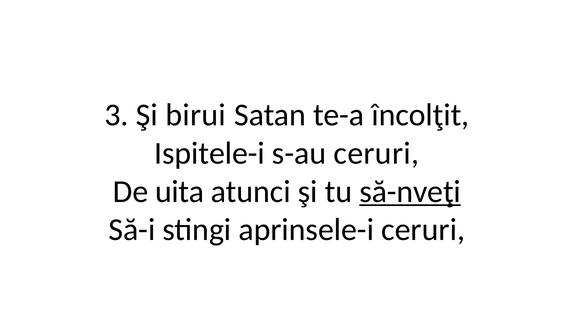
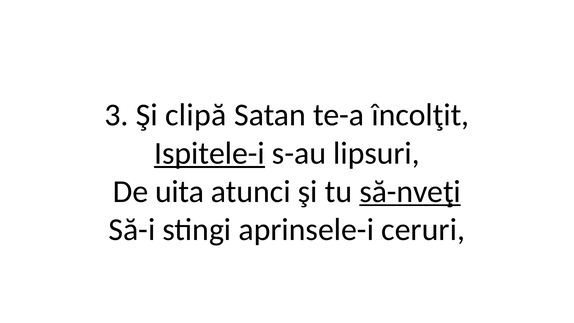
birui: birui -> clipă
Ispitele-i underline: none -> present
s-au ceruri: ceruri -> lipsuri
